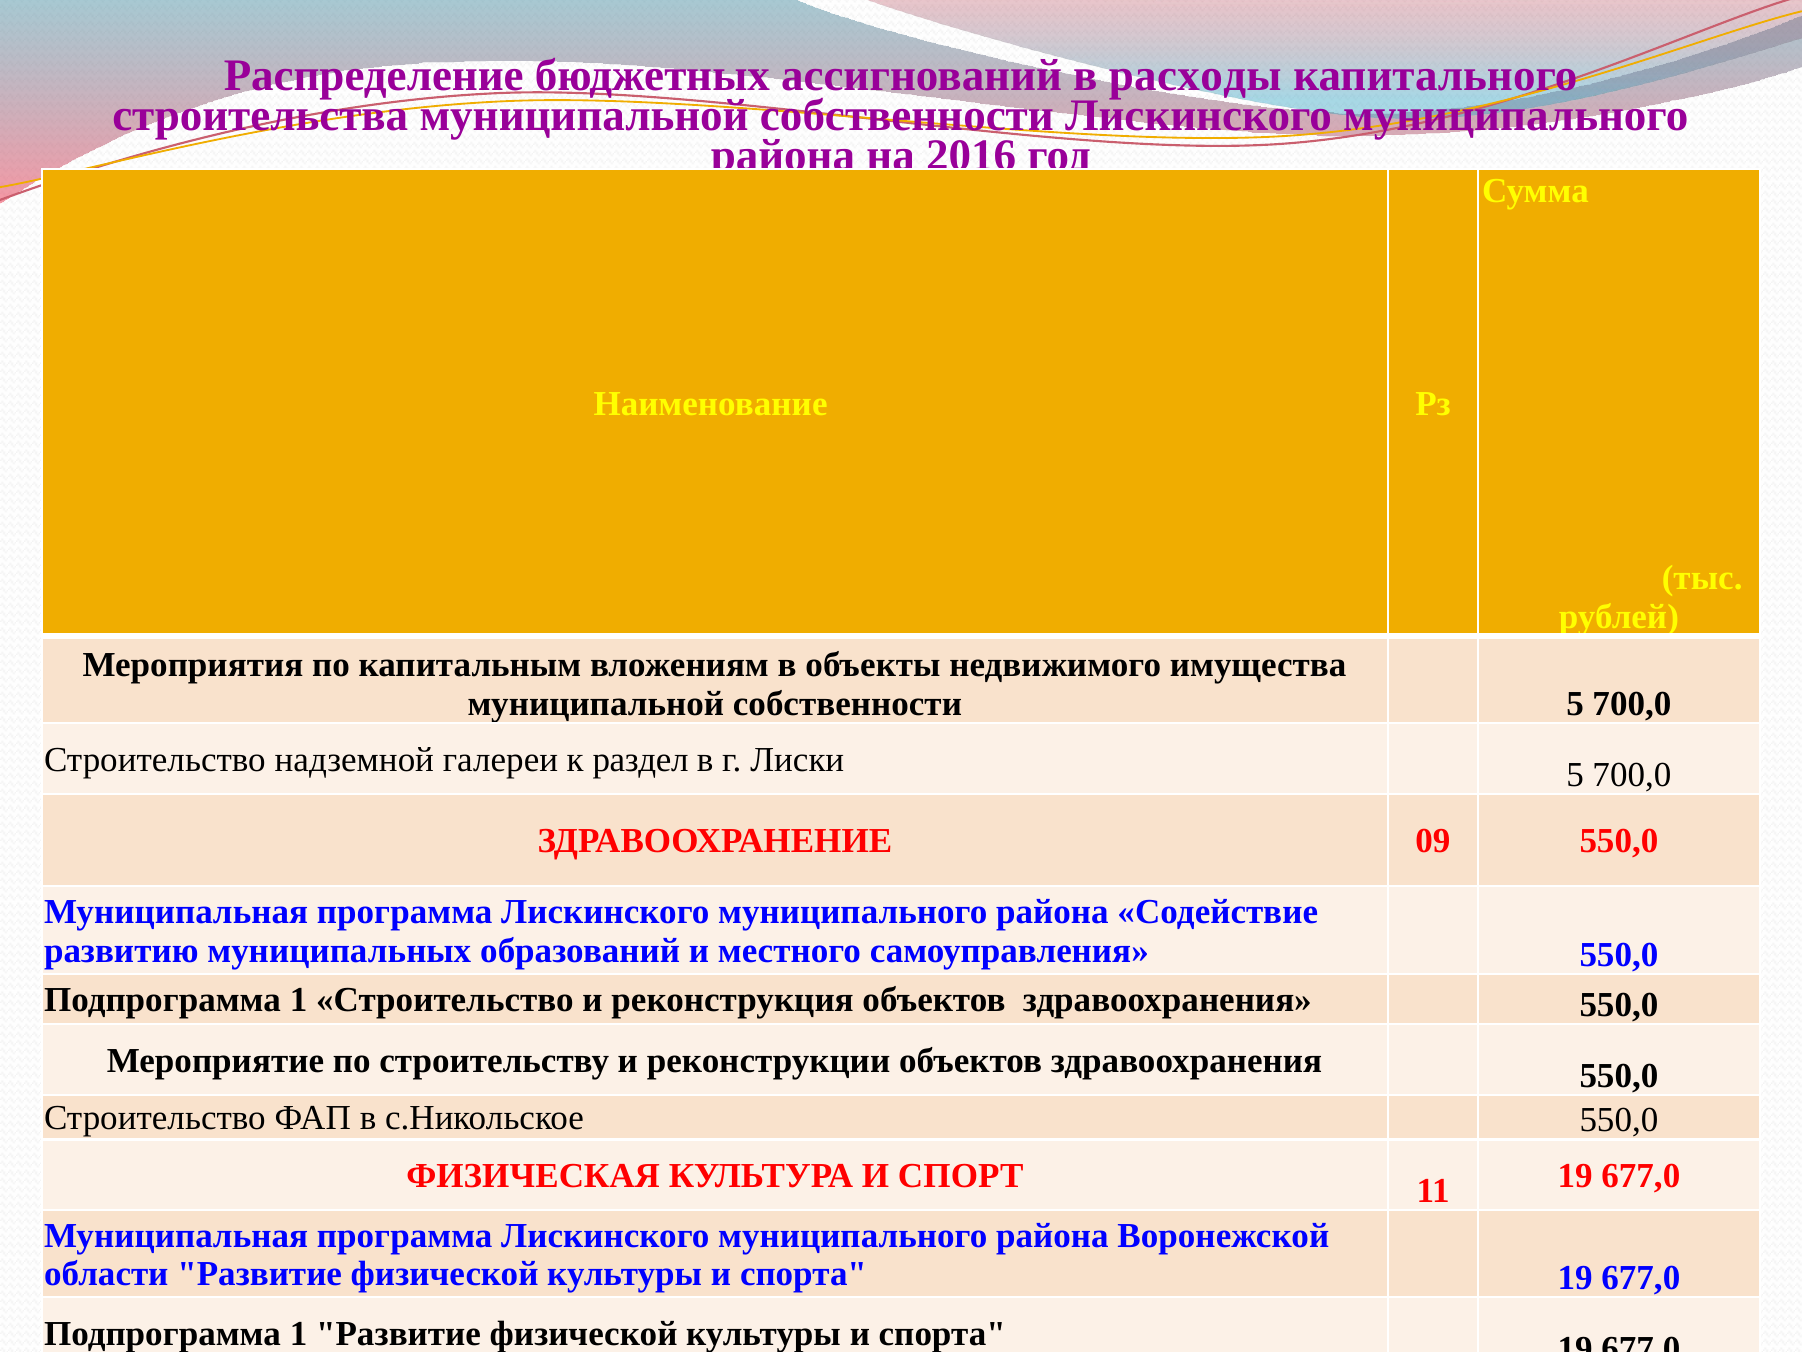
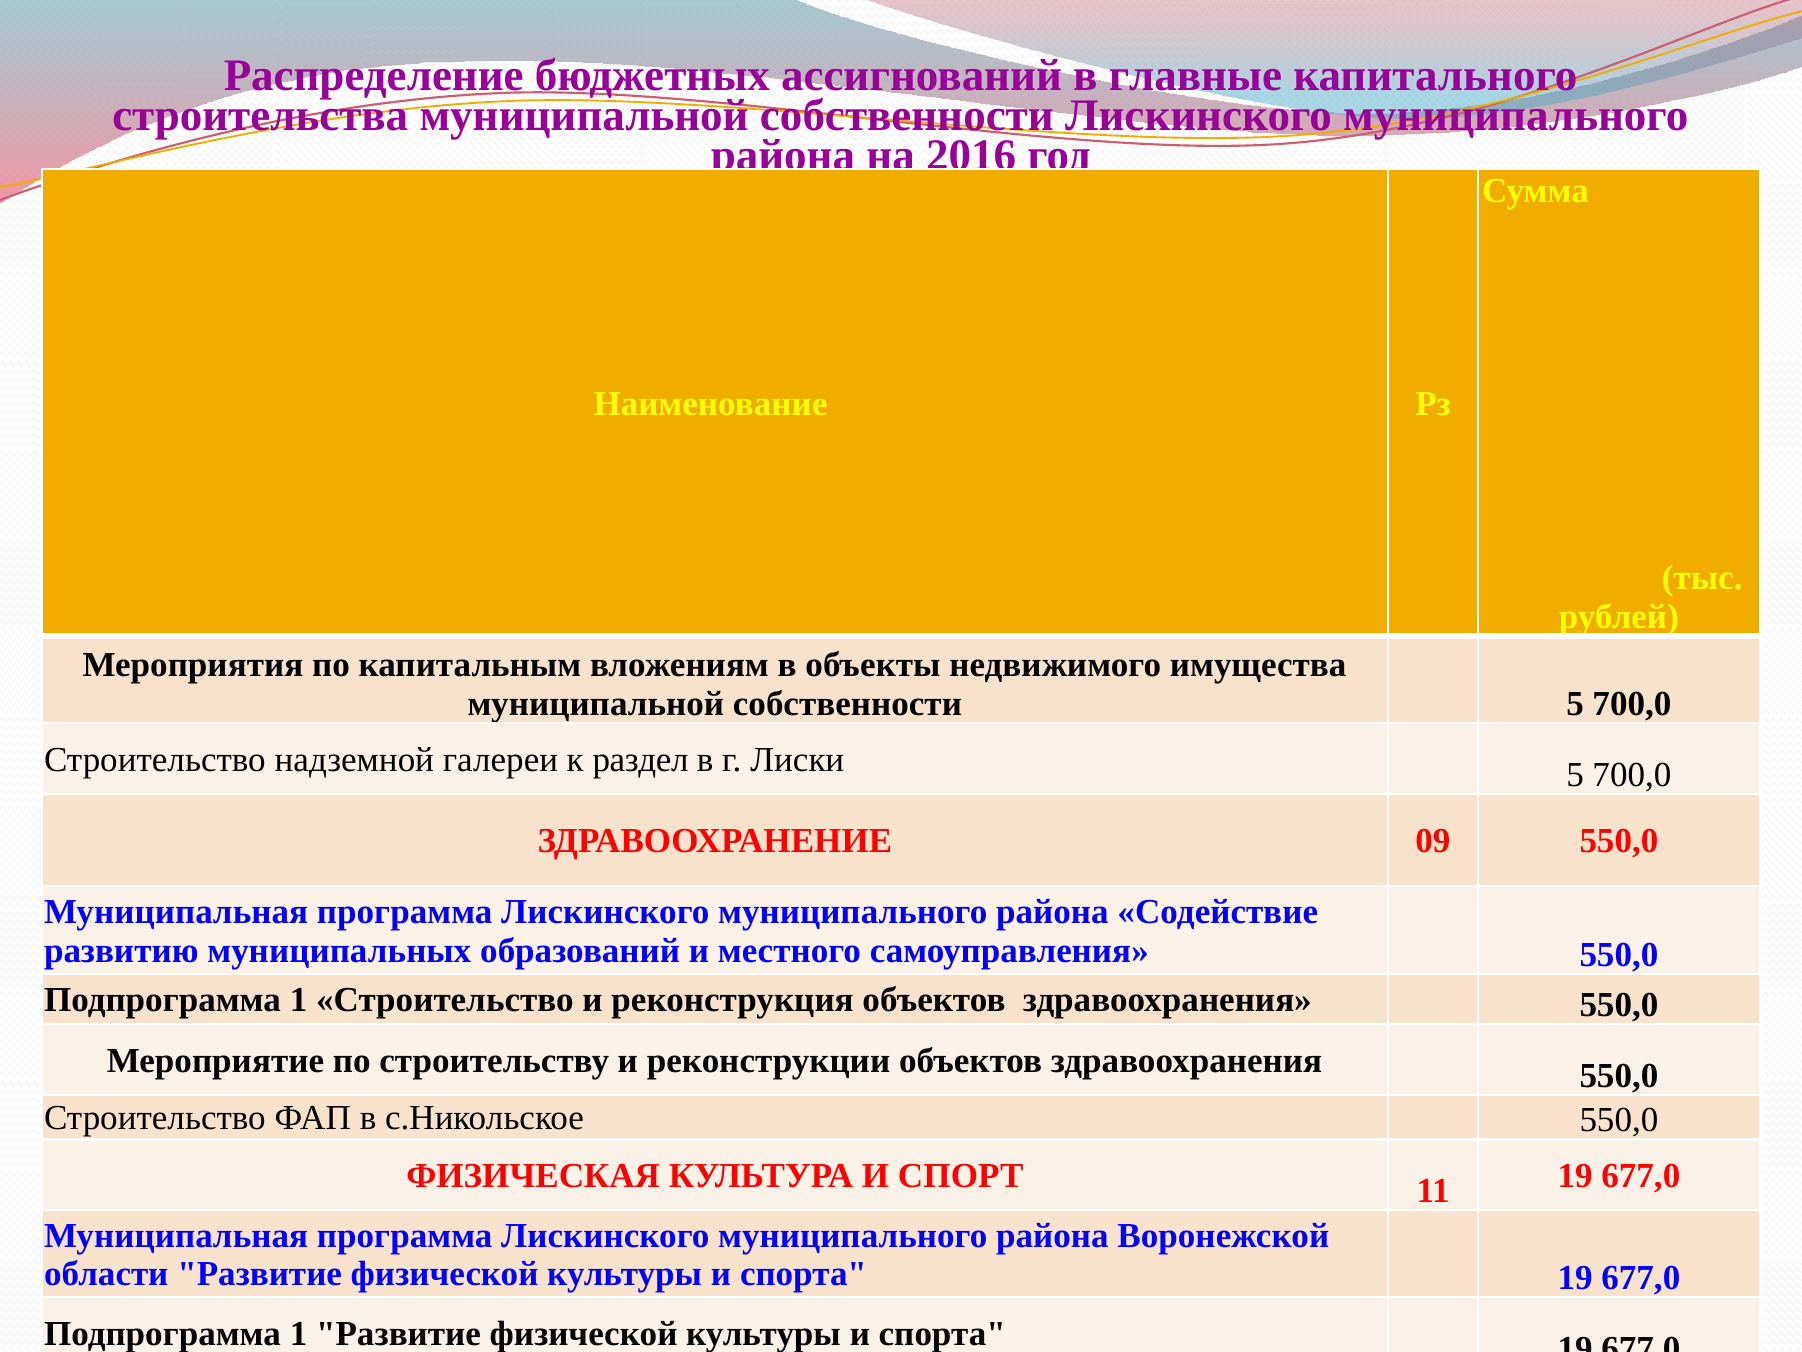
расходы: расходы -> главные
